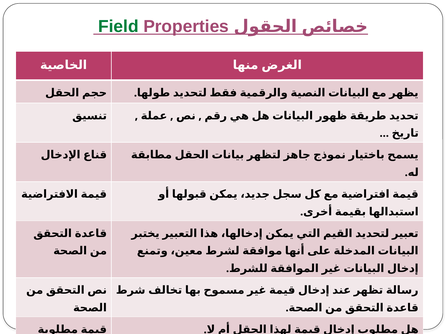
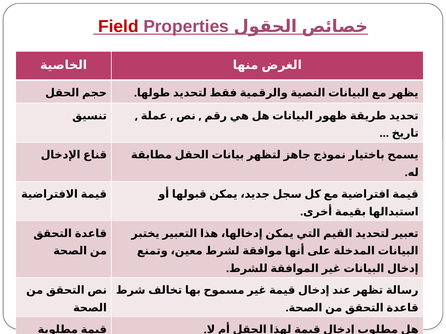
Field colour: green -> red
